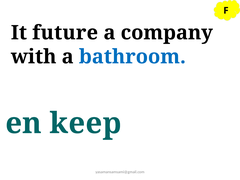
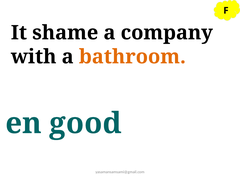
future: future -> shame
bathroom colour: blue -> orange
keep: keep -> good
